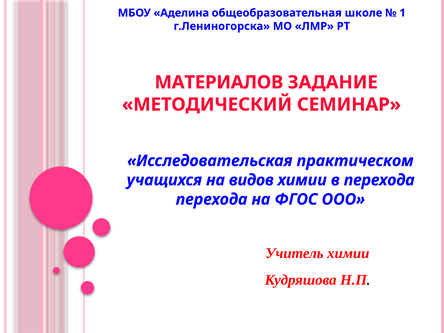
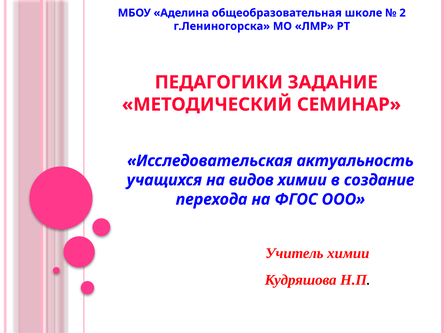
1: 1 -> 2
МАТЕРИАЛОВ: МАТЕРИАЛОВ -> ПЕДАГОГИКИ
практическом: практическом -> актуальность
в перехода: перехода -> создание
